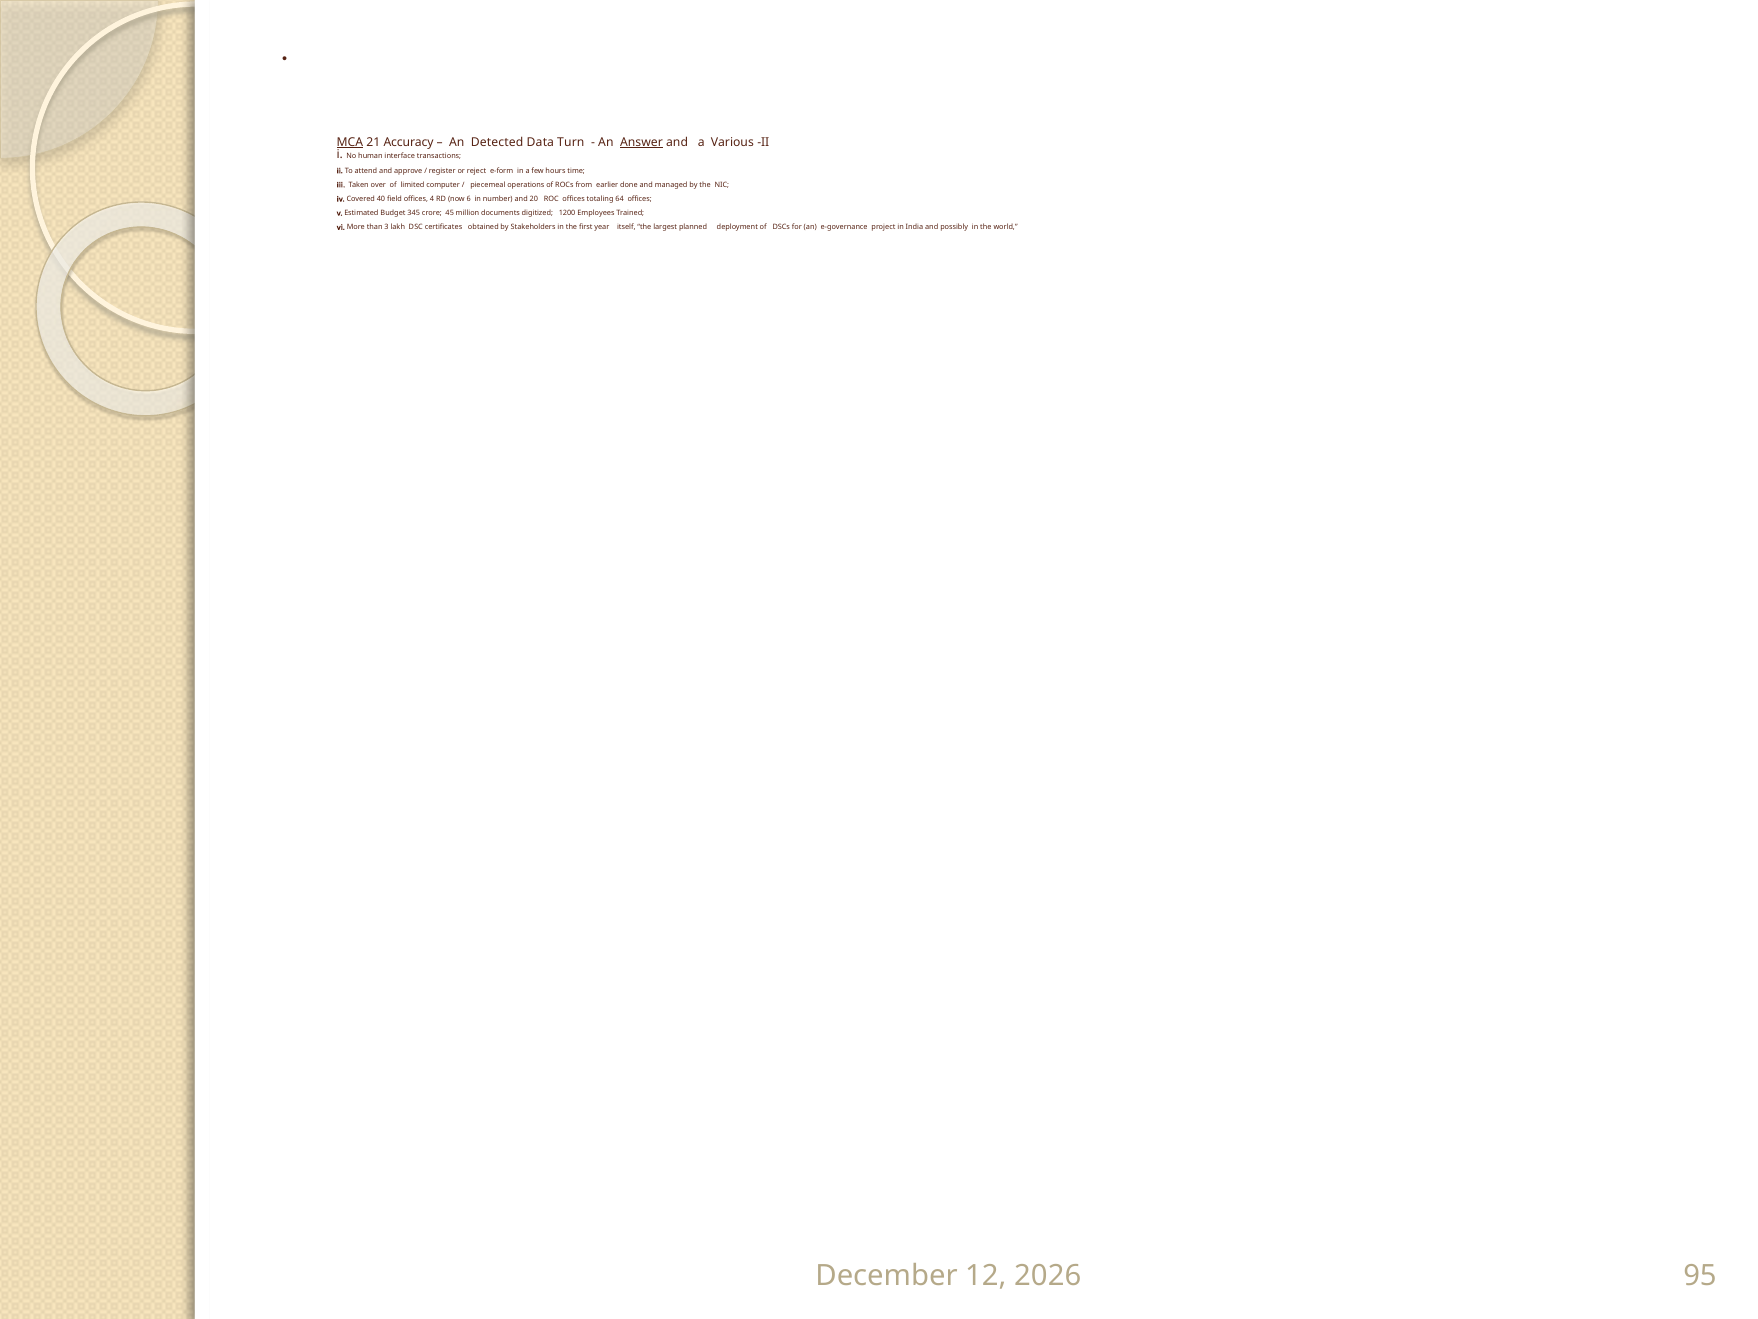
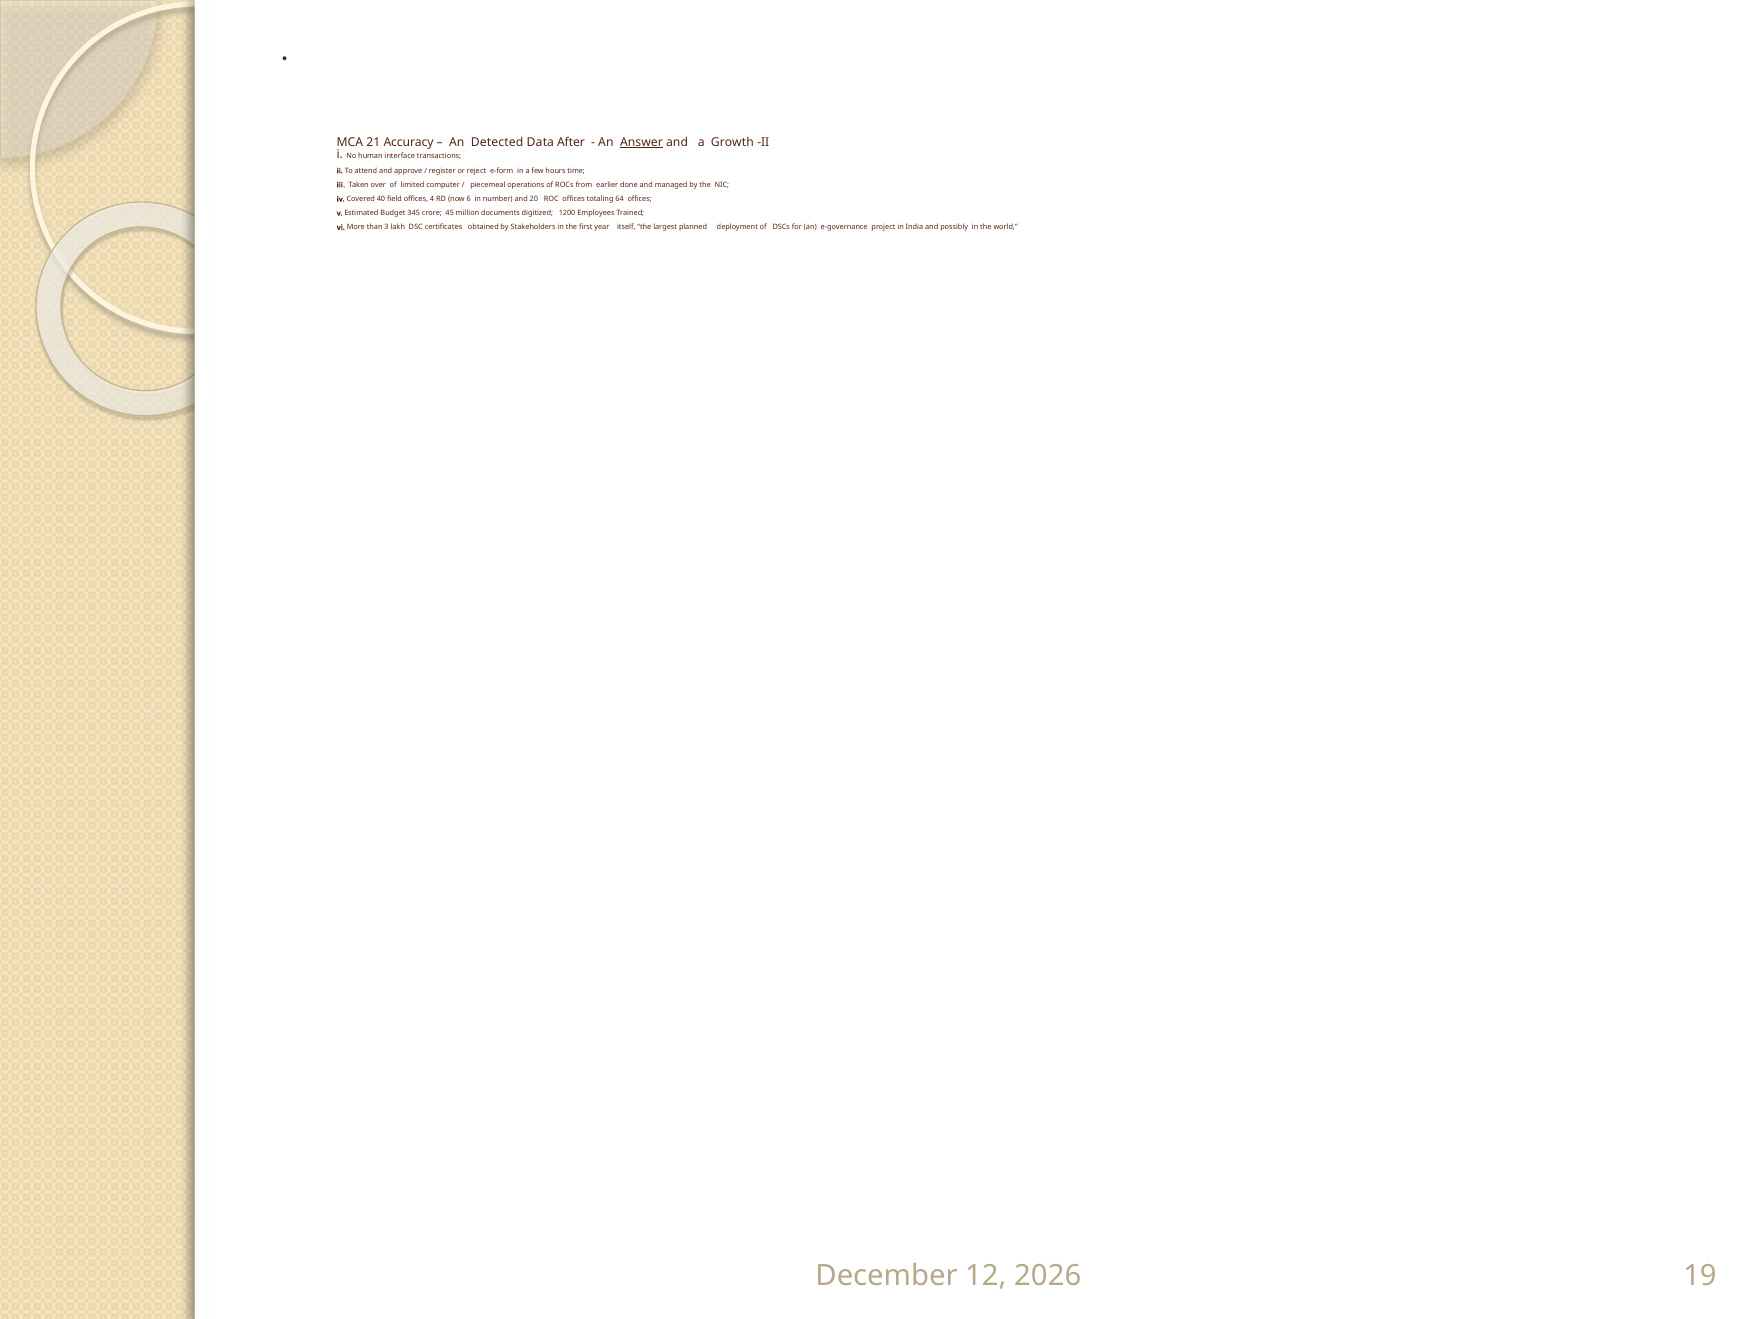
MCA underline: present -> none
Turn: Turn -> After
Various: Various -> Growth
95: 95 -> 19
